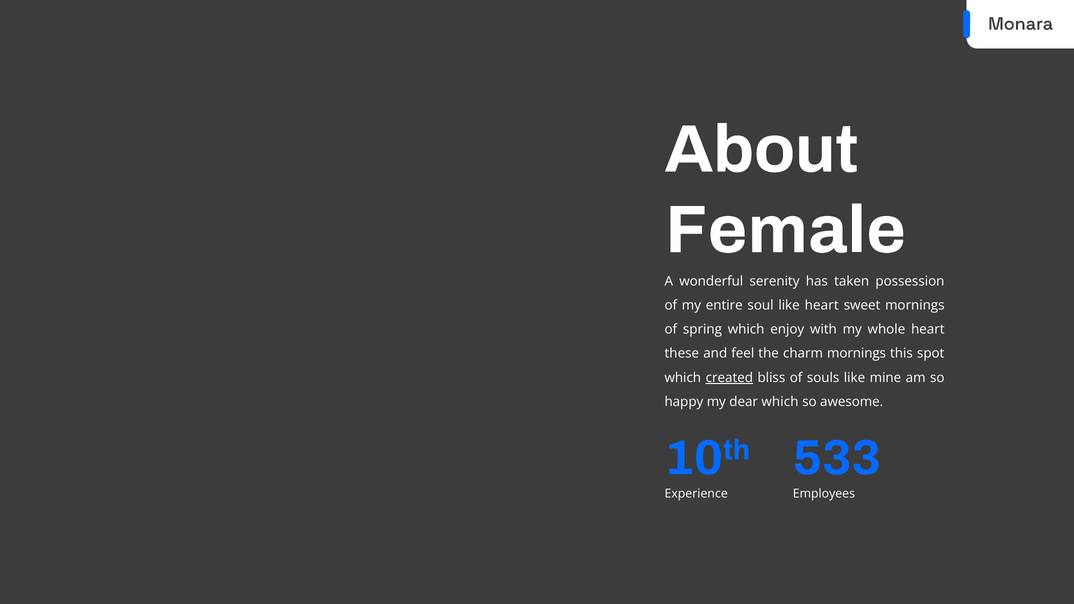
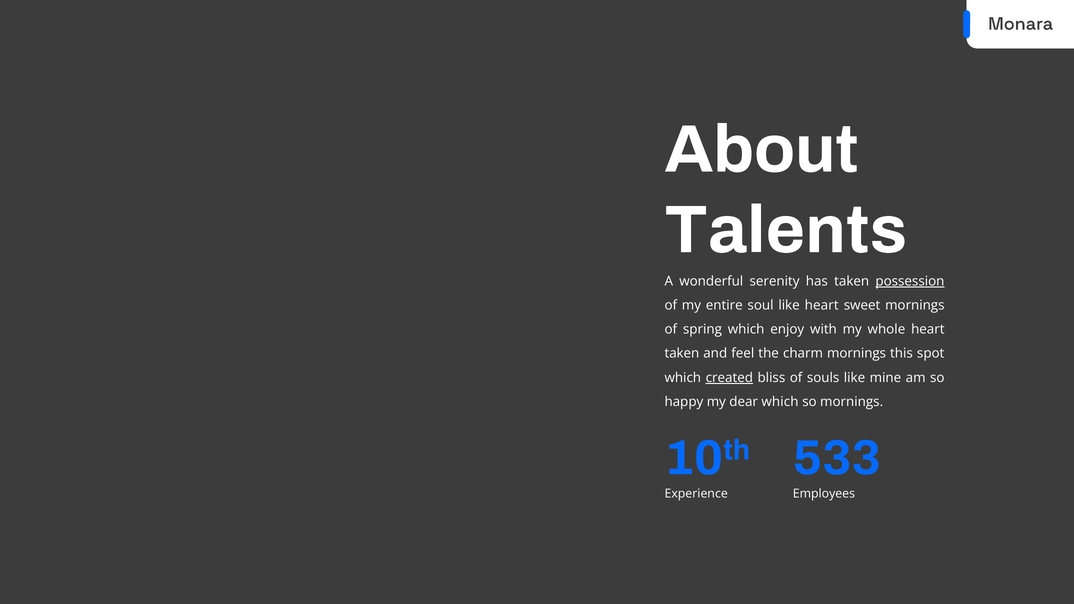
Female: Female -> Talents
possession underline: none -> present
these at (682, 354): these -> taken
so awesome: awesome -> mornings
